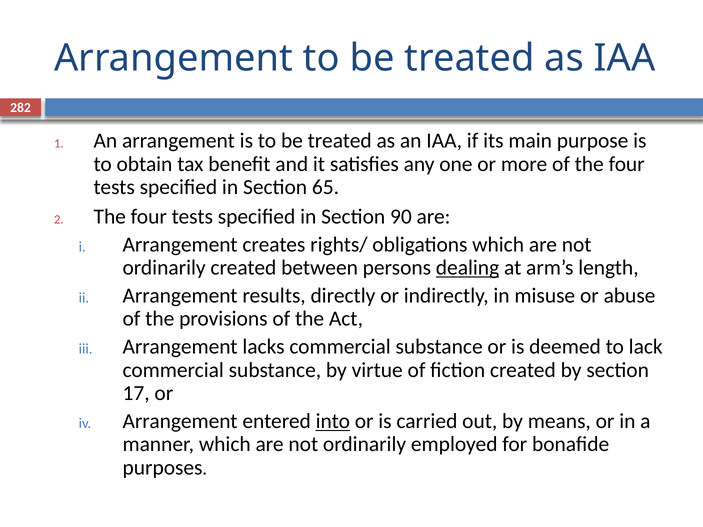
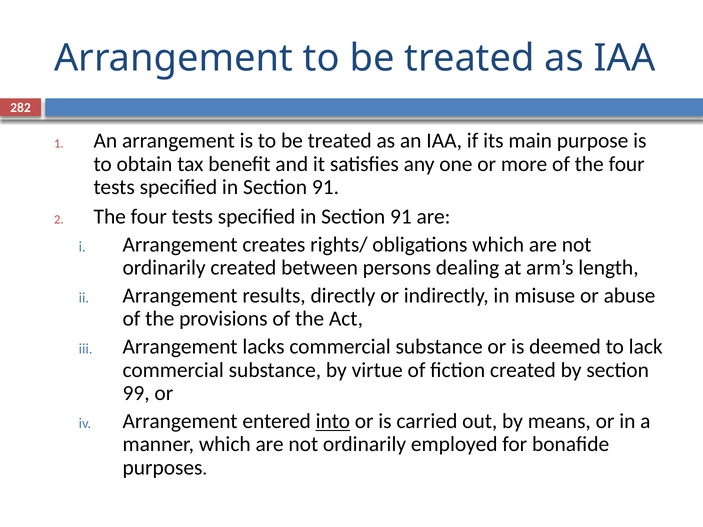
65 at (325, 187): 65 -> 91
90 at (401, 217): 90 -> 91
dealing underline: present -> none
17: 17 -> 99
